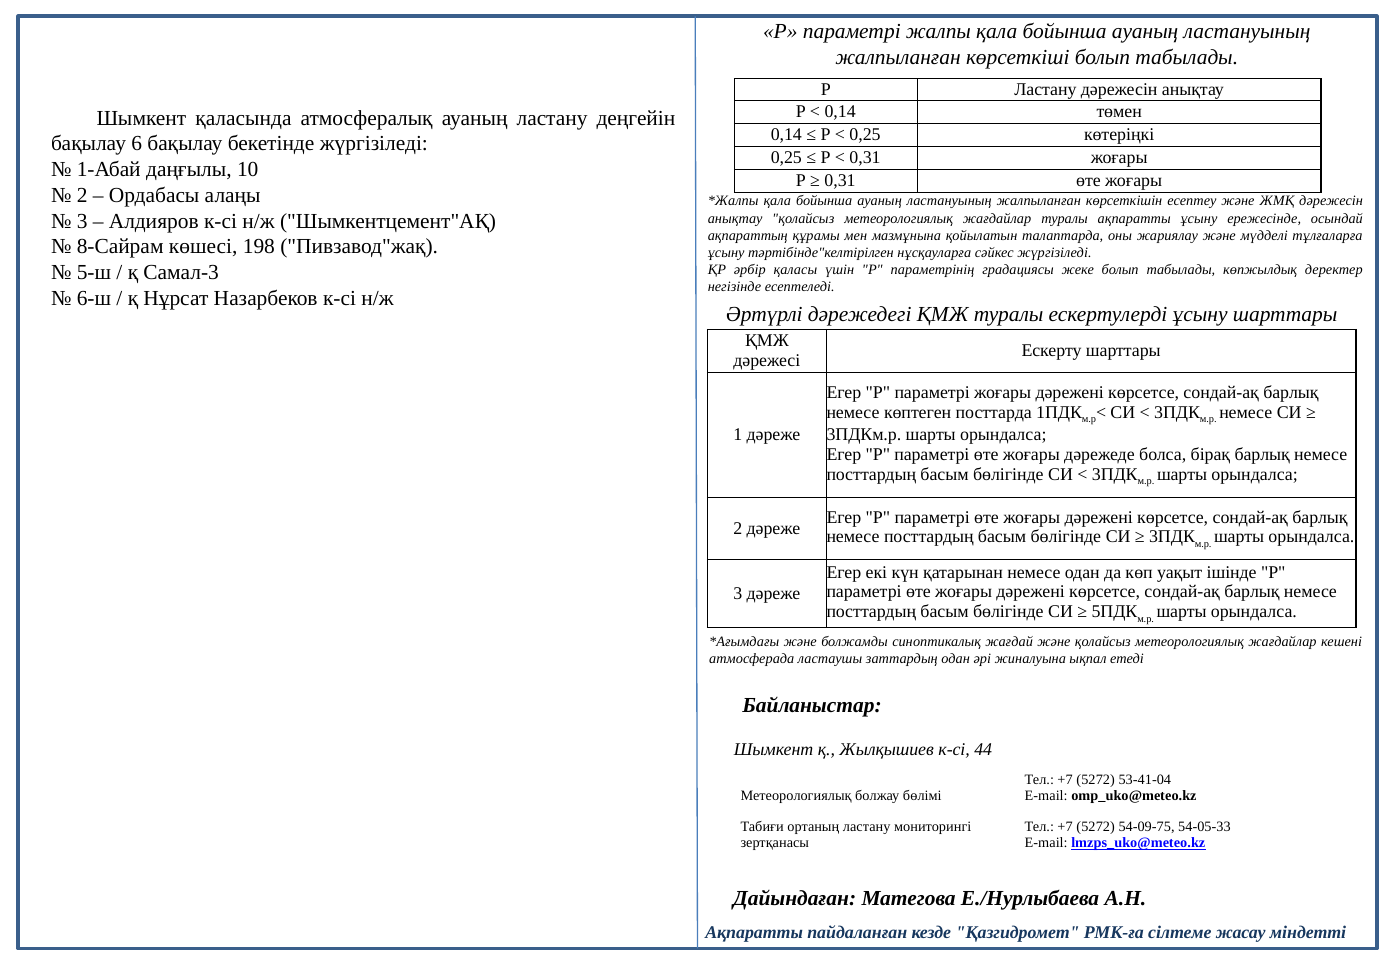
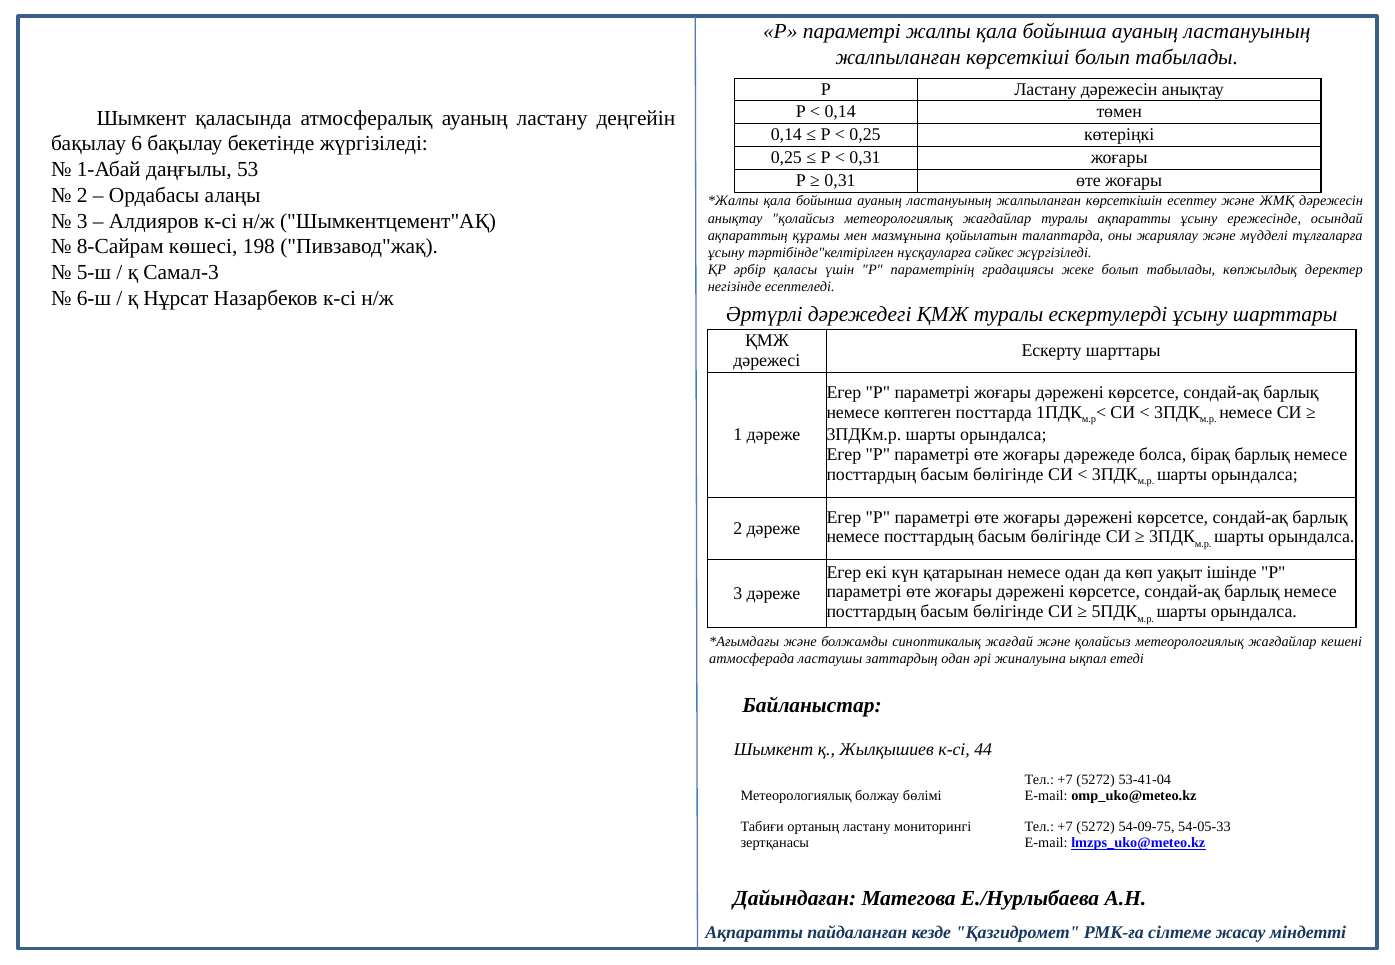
10: 10 -> 53
